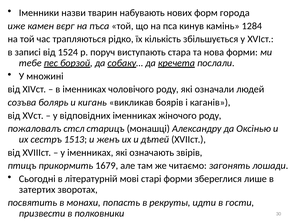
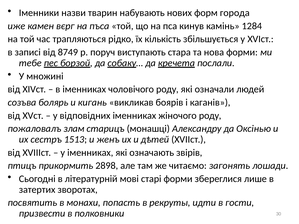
1524: 1524 -> 8749
стсл: стсл -> злам
1679: 1679 -> 2898
